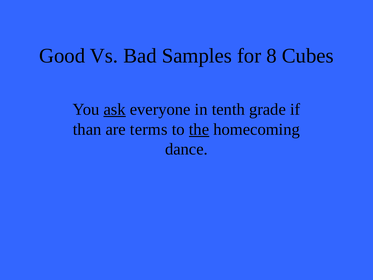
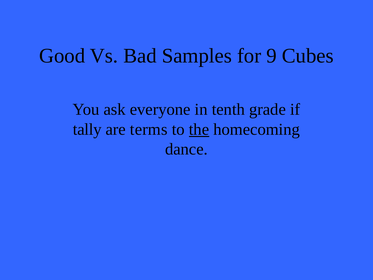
8: 8 -> 9
ask underline: present -> none
than: than -> tally
